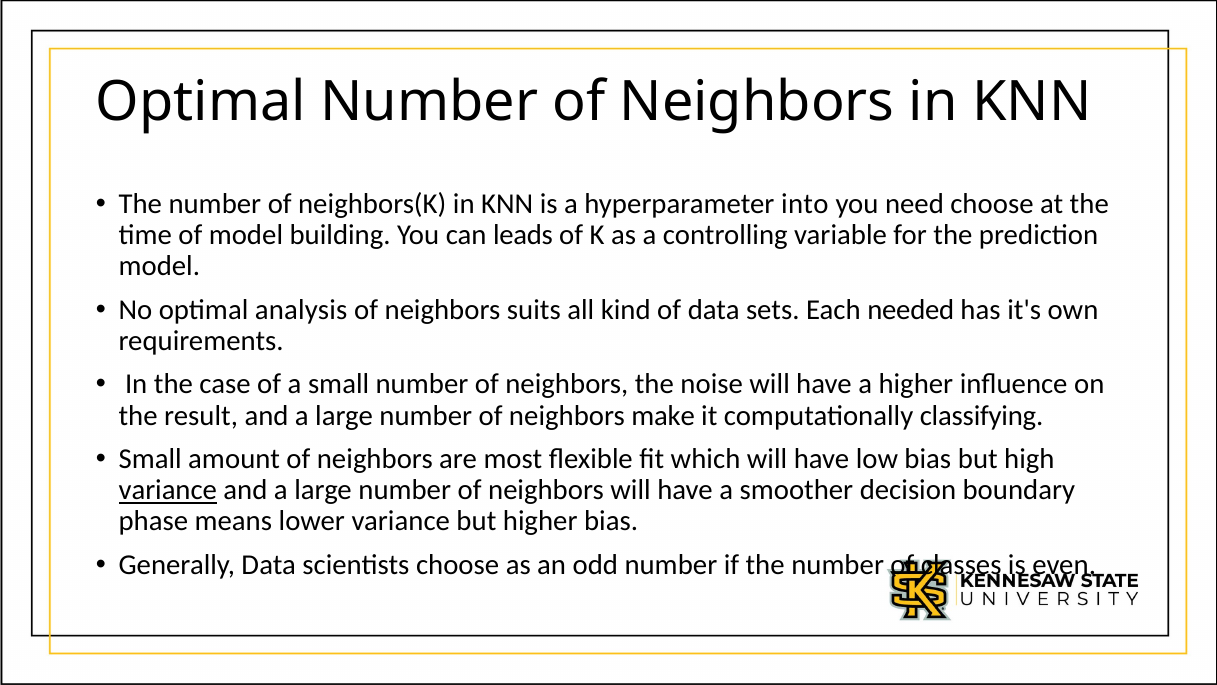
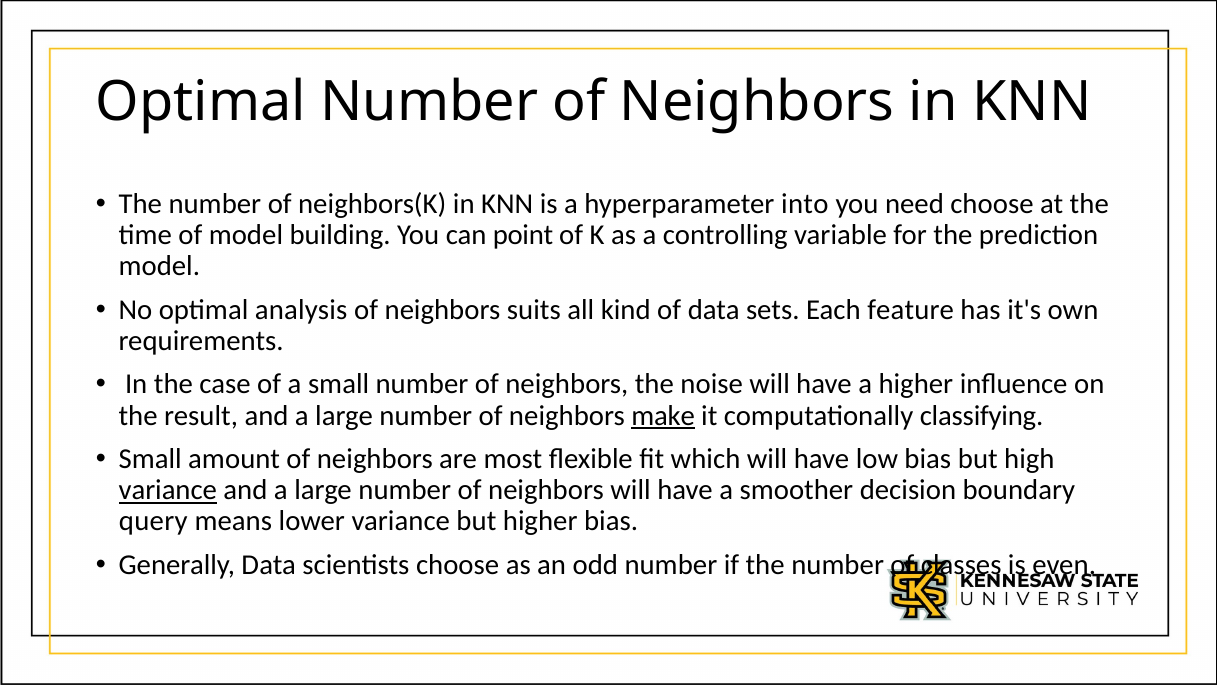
leads: leads -> point
needed: needed -> feature
make underline: none -> present
phase: phase -> query
